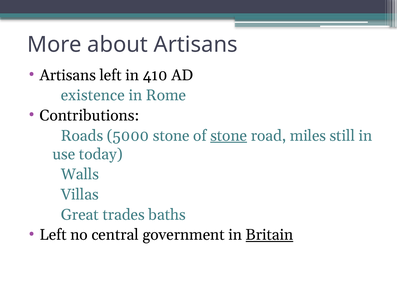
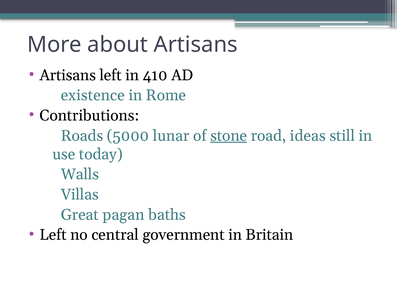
5000 stone: stone -> lunar
miles: miles -> ideas
trades: trades -> pagan
Britain underline: present -> none
